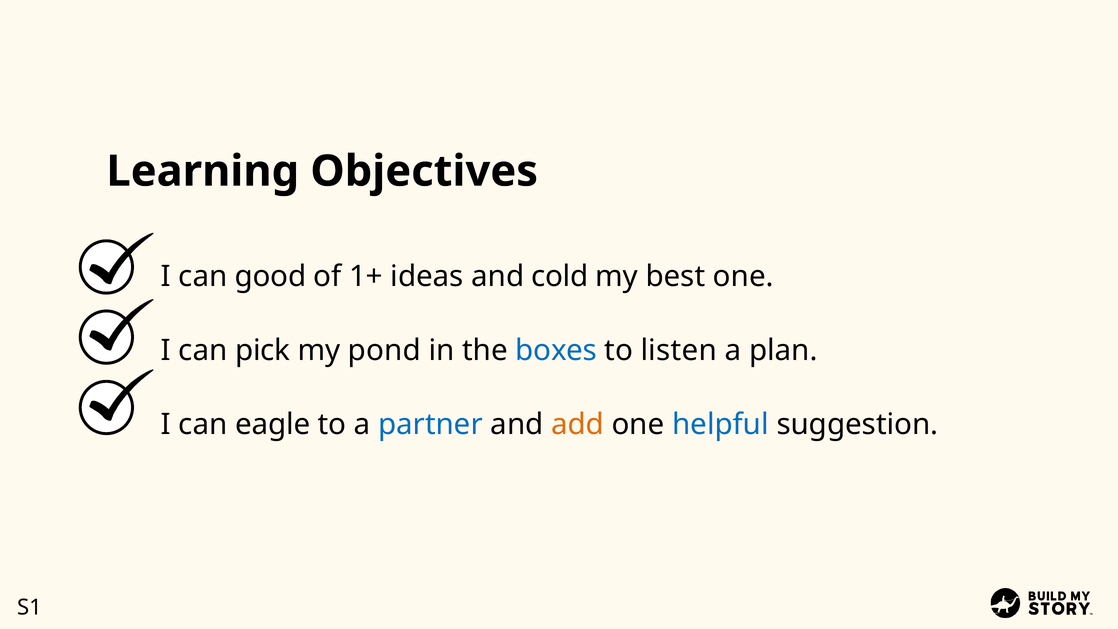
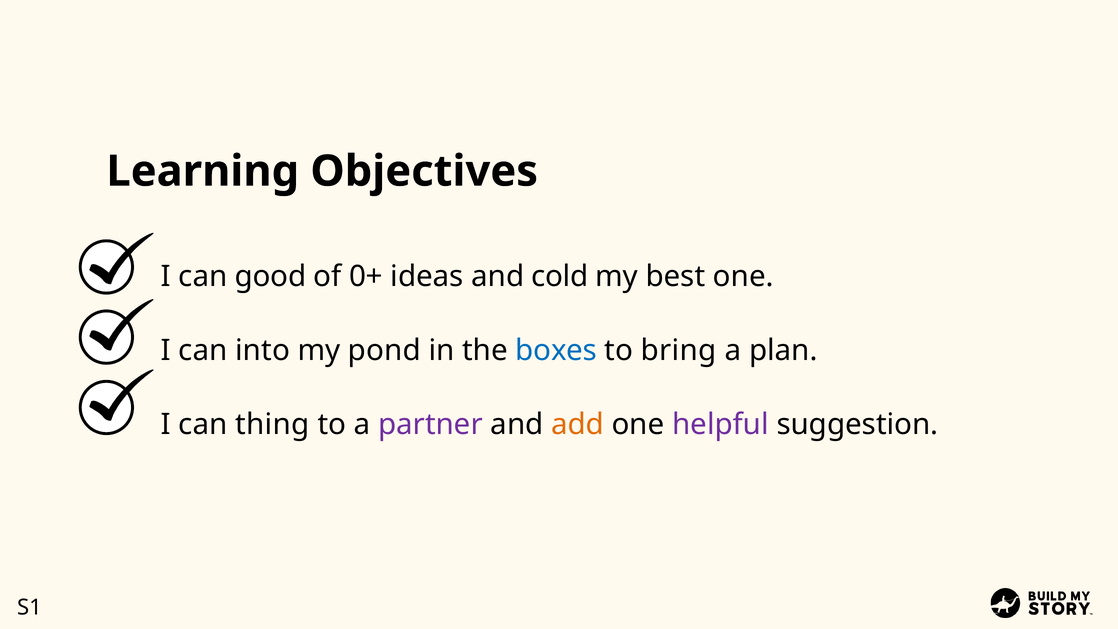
1+: 1+ -> 0+
pick: pick -> into
listen: listen -> bring
eagle: eagle -> thing
partner colour: blue -> purple
helpful colour: blue -> purple
